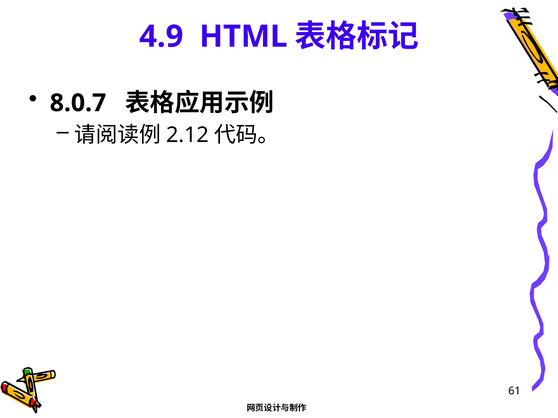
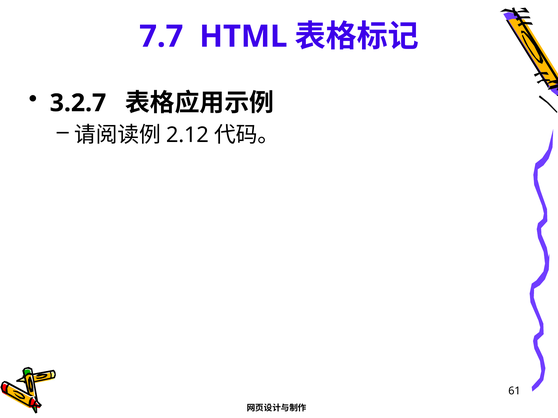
4.9: 4.9 -> 7.7
8.0.7: 8.0.7 -> 3.2.7
